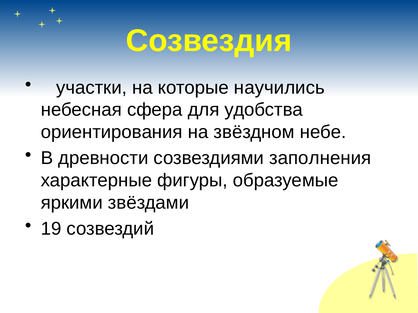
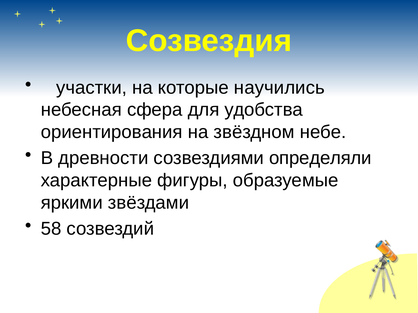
заполнения: заполнения -> определяли
19: 19 -> 58
